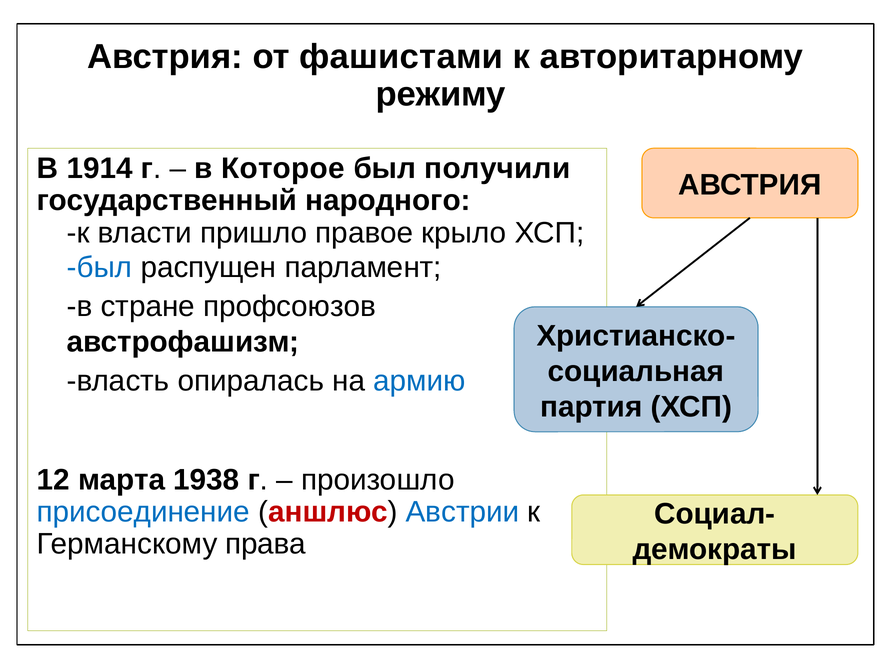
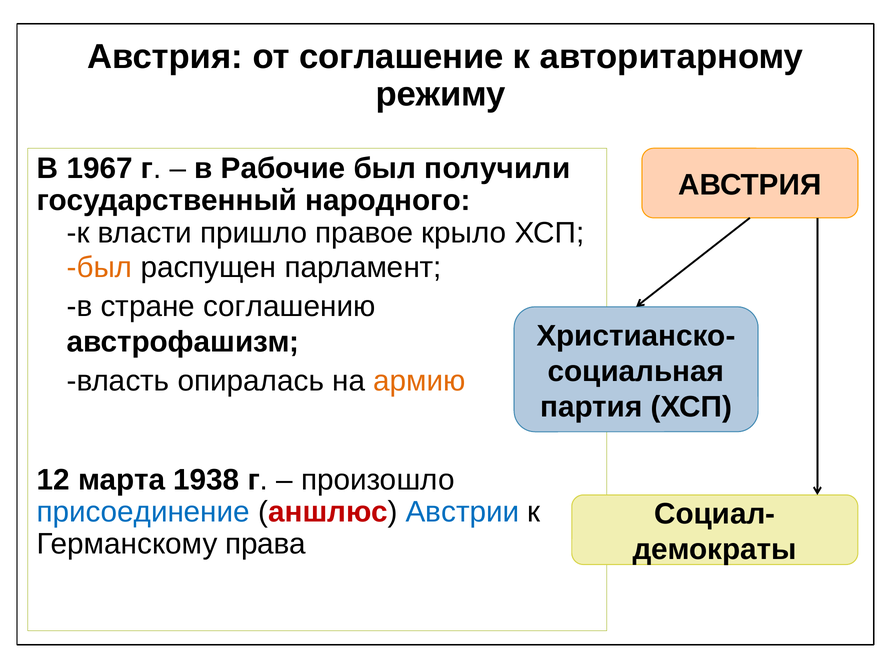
фашистами: фашистами -> соглашение
1914: 1914 -> 1967
Которое: Которое -> Рабочие
был at (99, 268) colour: blue -> orange
профсоюзов: профсоюзов -> соглашению
армию colour: blue -> orange
